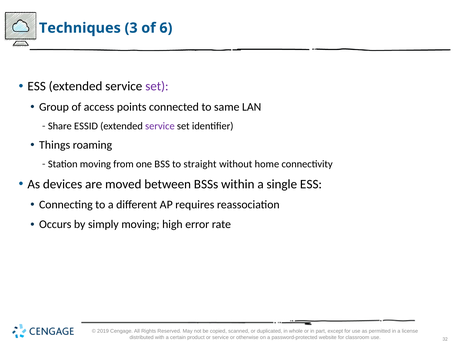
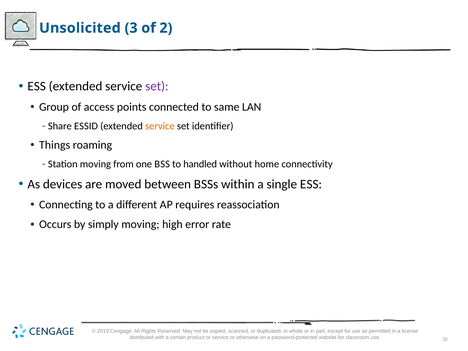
Techniques: Techniques -> Unsolicited
6: 6 -> 2
service at (160, 126) colour: purple -> orange
straight: straight -> handled
